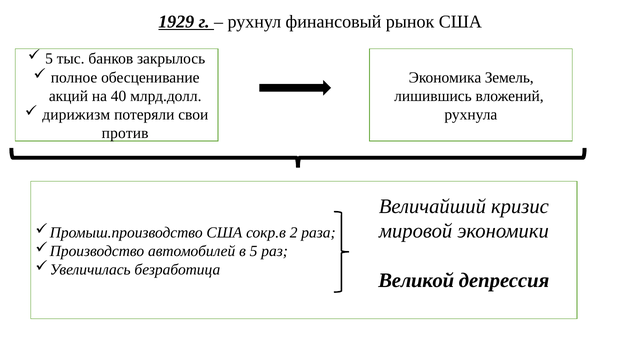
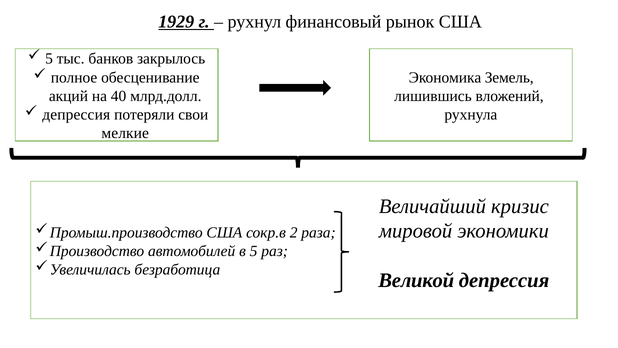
дирижизм at (76, 114): дирижизм -> депрессия
против: против -> мелкие
